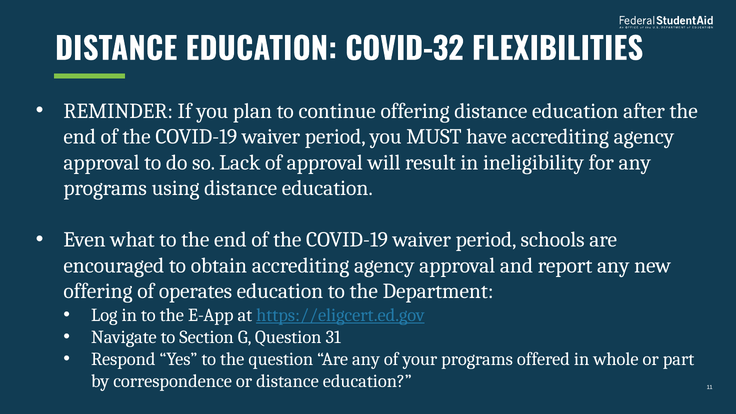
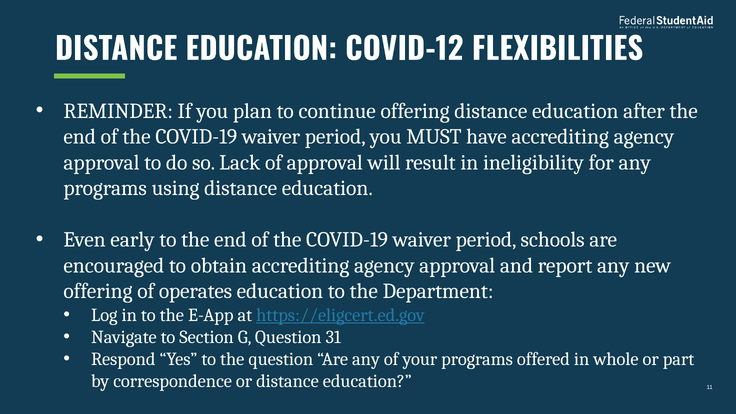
COVID-32: COVID-32 -> COVID-12
what: what -> early
